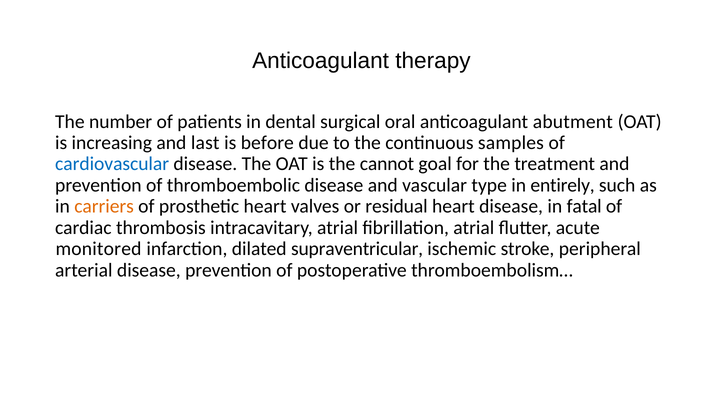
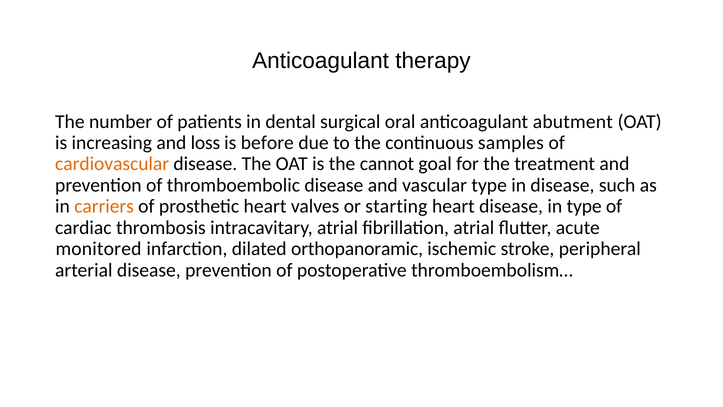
last: last -> loss
cardiovascular colour: blue -> orange
in entirely: entirely -> disease
residual: residual -> starting
in fatal: fatal -> type
supraventricular: supraventricular -> orthopanoramic
